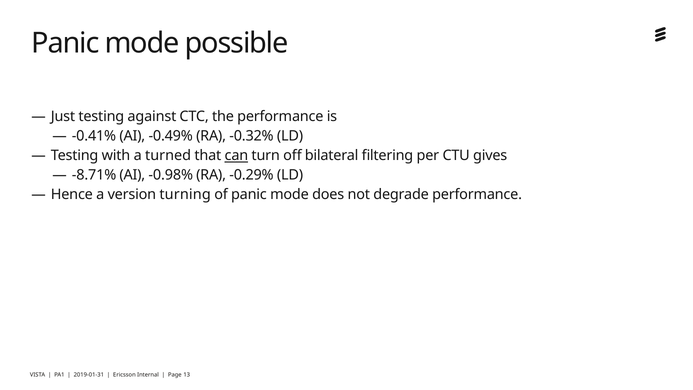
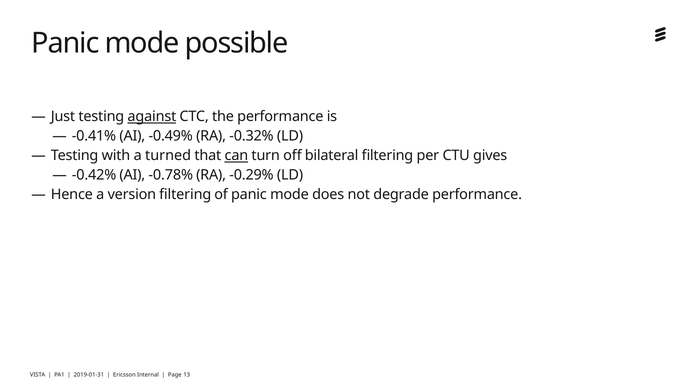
against underline: none -> present
-8.71%: -8.71% -> -0.42%
-0.98%: -0.98% -> -0.78%
version turning: turning -> filtering
